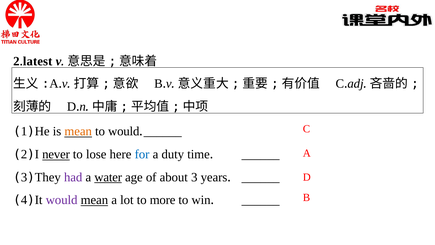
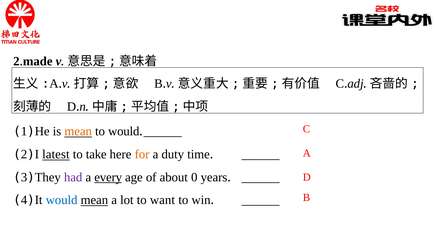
latest: latest -> made
never: never -> latest
lose: lose -> take
for colour: blue -> orange
water: water -> every
3: 3 -> 0
would at (62, 200) colour: purple -> blue
more: more -> want
